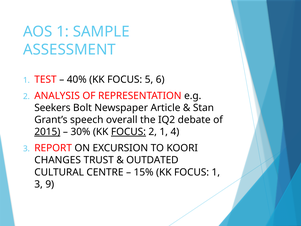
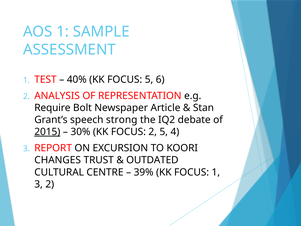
Seekers: Seekers -> Require
overall: overall -> strong
FOCUS at (128, 132) underline: present -> none
2 1: 1 -> 5
15%: 15% -> 39%
3 9: 9 -> 2
